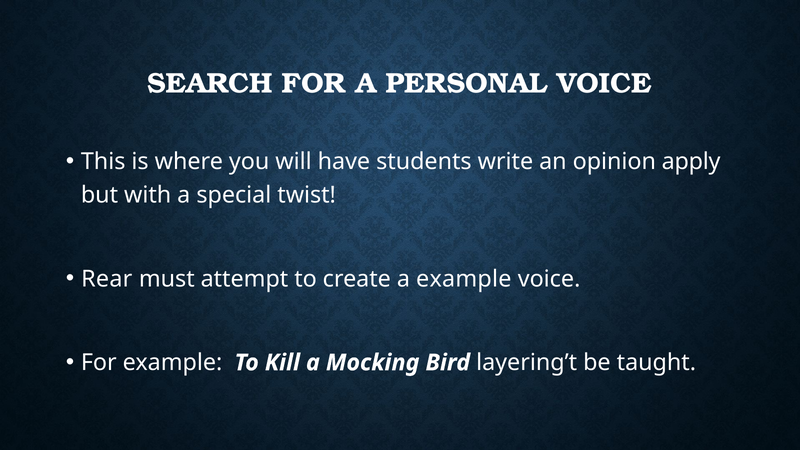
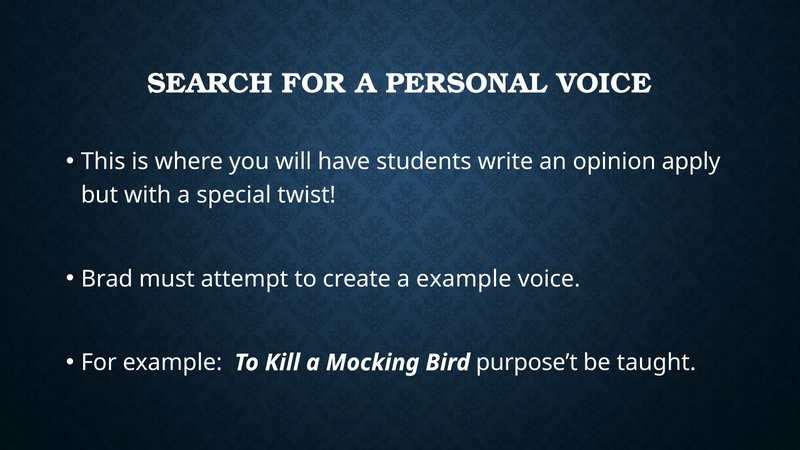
Rear: Rear -> Brad
layering’t: layering’t -> purpose’t
